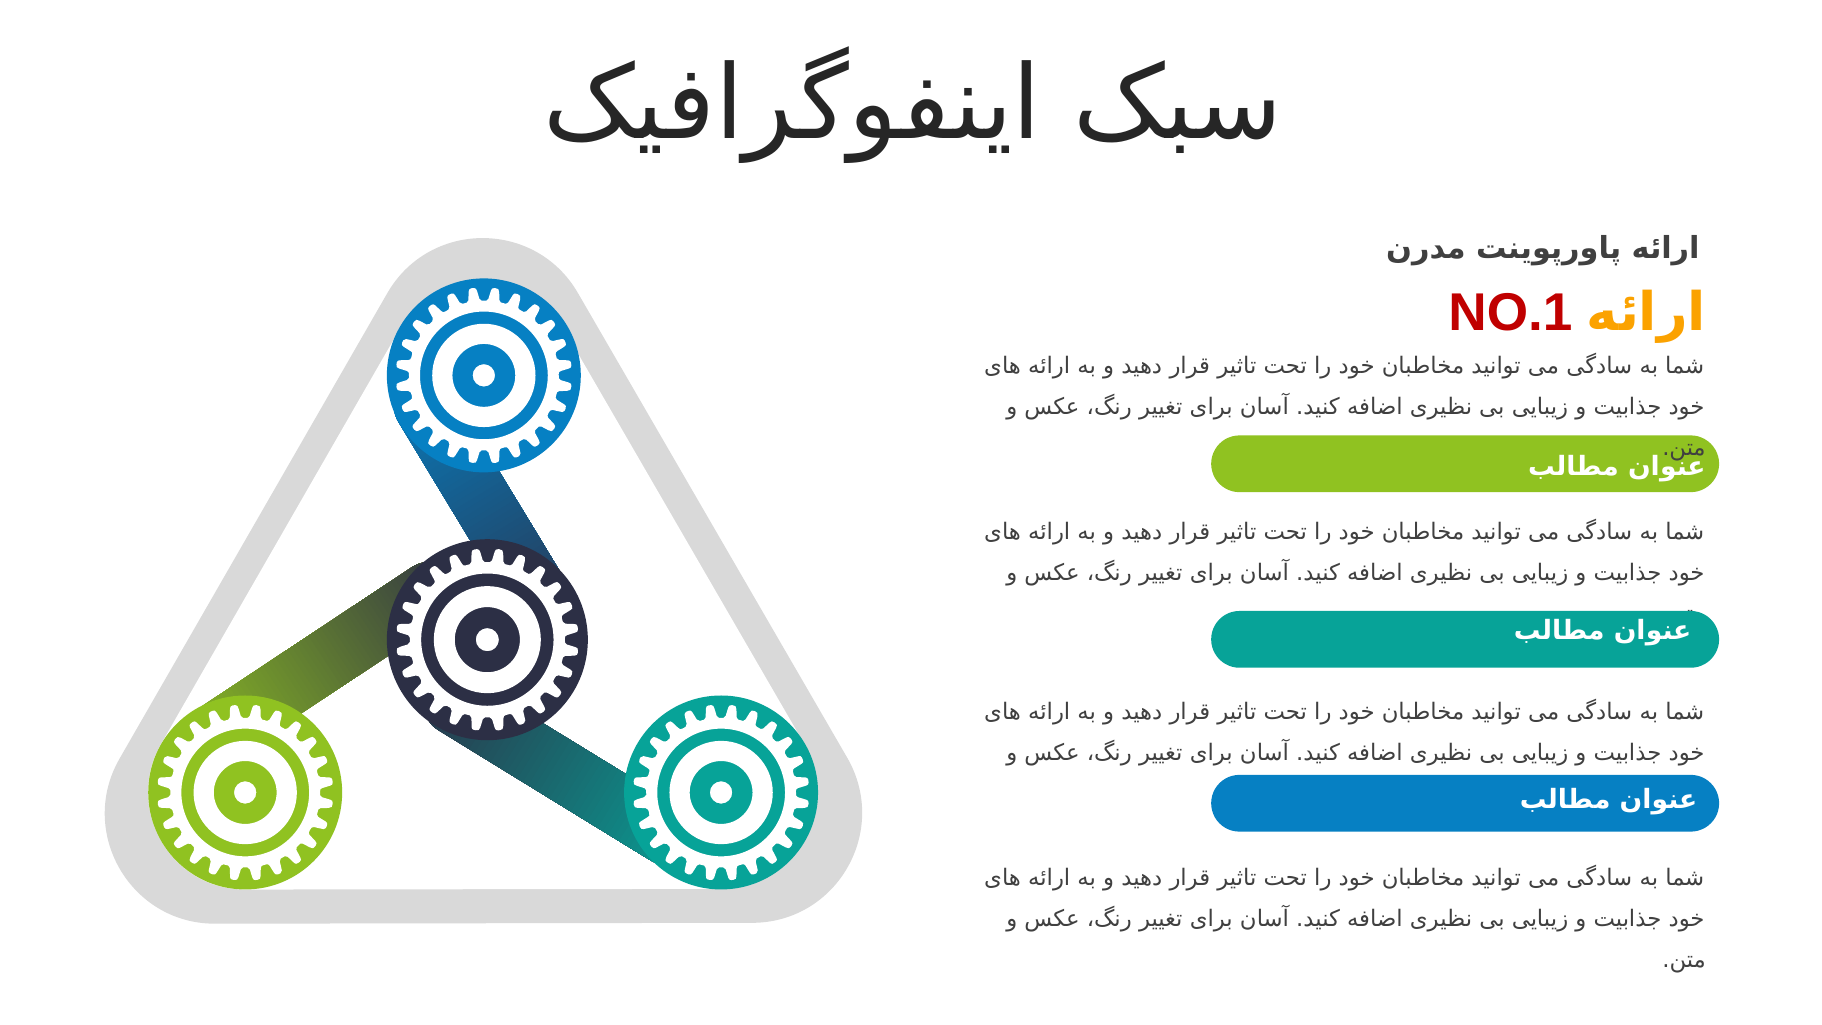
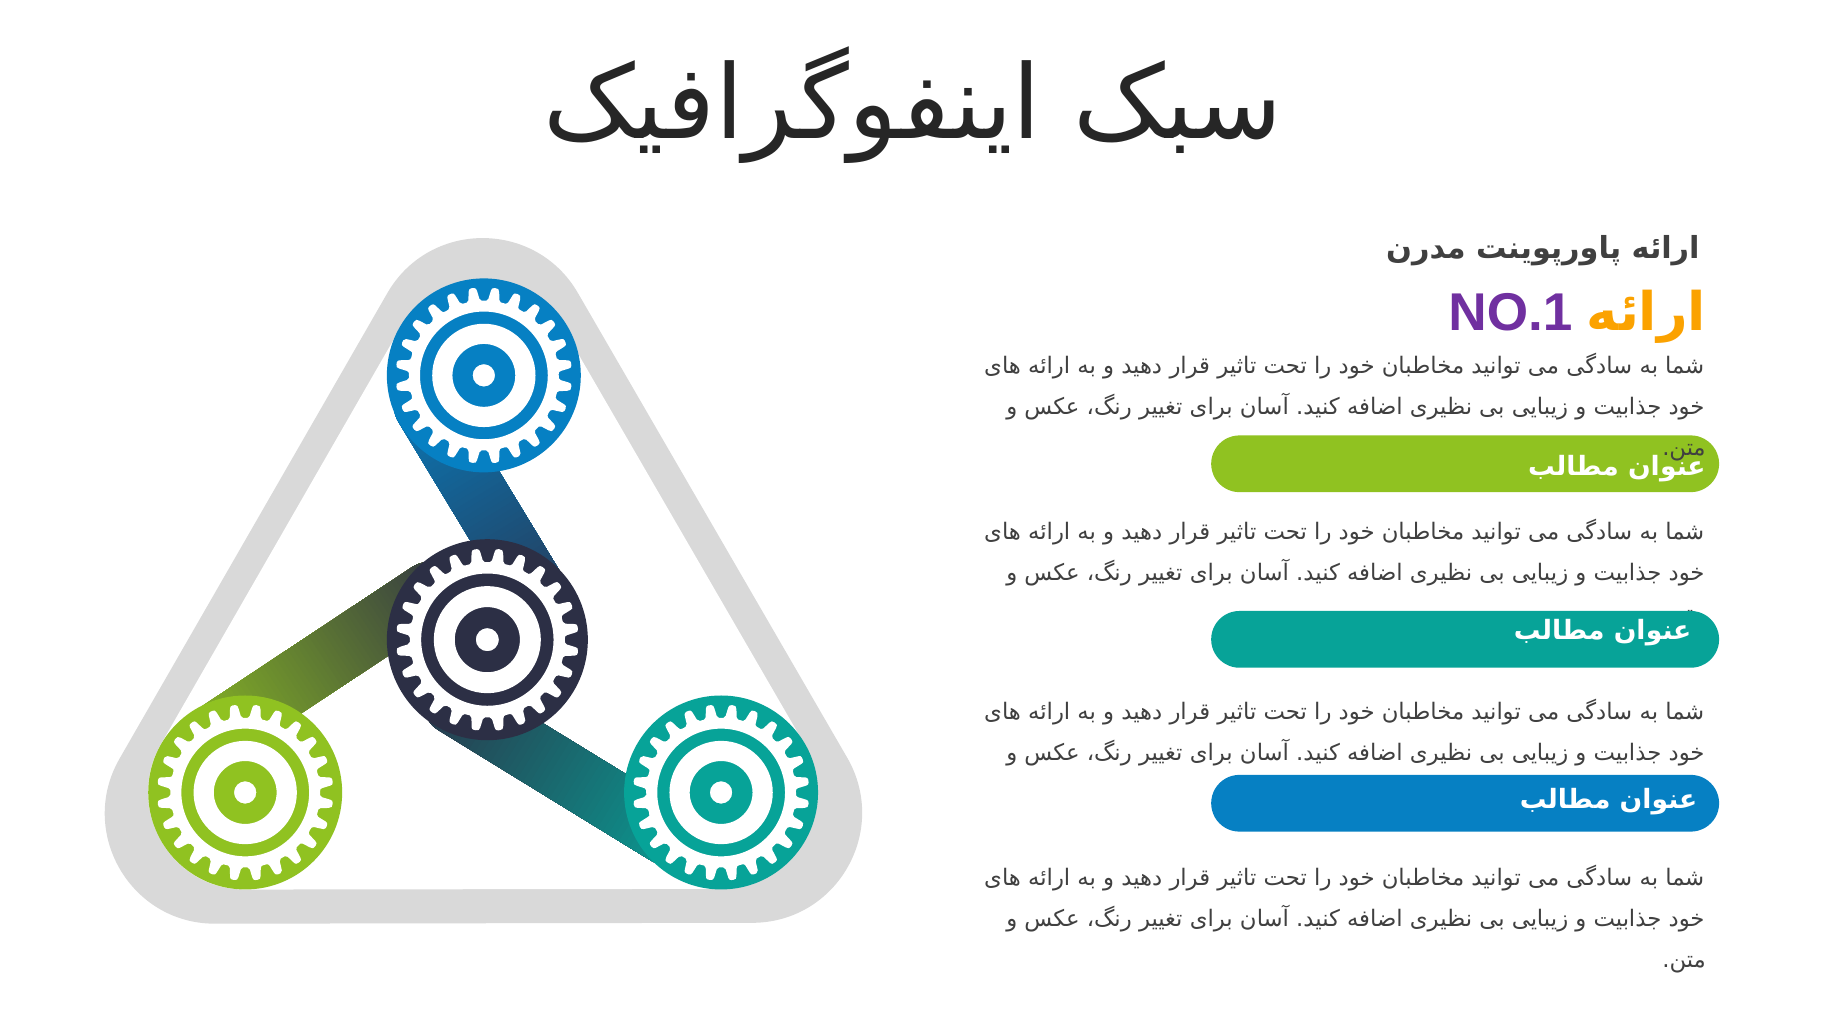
NO.1 colour: red -> purple
